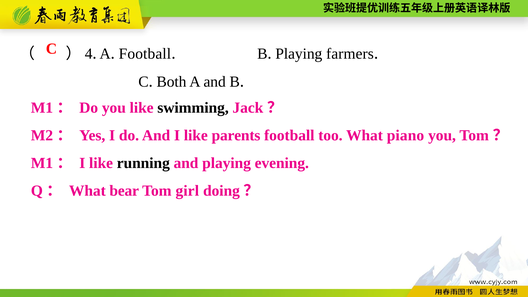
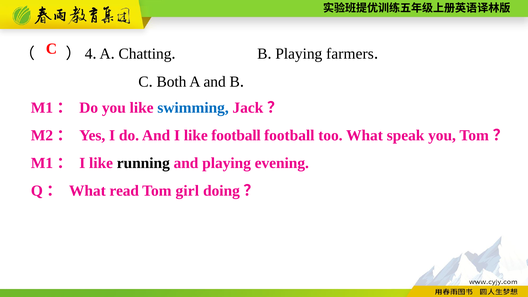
Football at (145, 54): Football -> Chatting
swimming colour: black -> blue
like parents: parents -> football
piano: piano -> speak
bear: bear -> read
